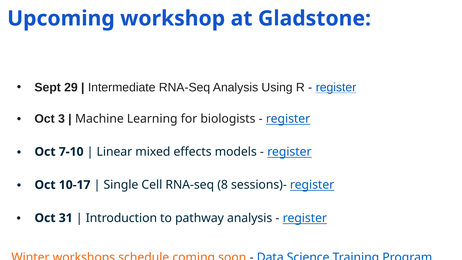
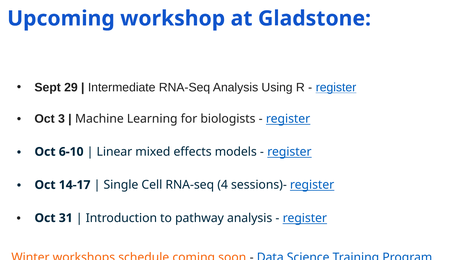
7-10: 7-10 -> 6-10
10-17: 10-17 -> 14-17
8: 8 -> 4
